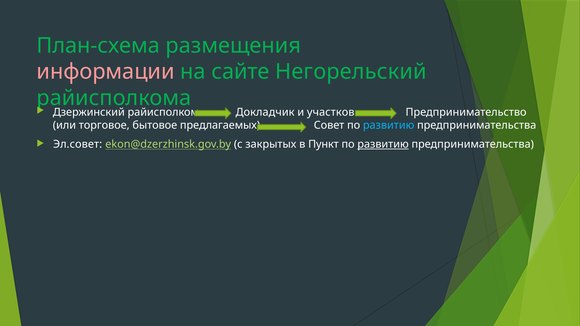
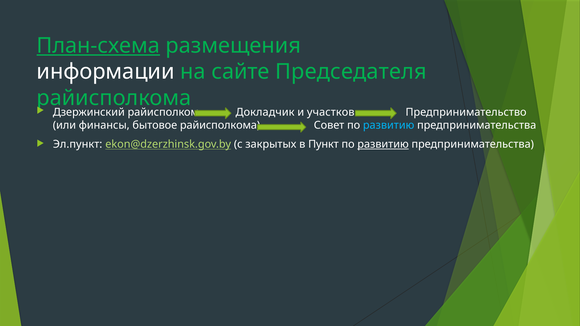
План-схема underline: none -> present
информации colour: pink -> white
Негорельский: Негорельский -> Председателя
торговое: торговое -> финансы
бытовое предлагаемых: предлагаемых -> райисполкома
Эл.совет: Эл.совет -> Эл.пункт
